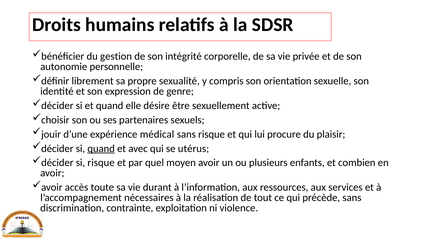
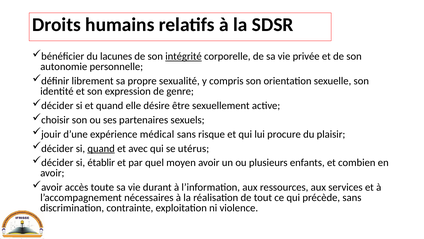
gestion: gestion -> lacunes
intégrité underline: none -> present
si risque: risque -> établir
